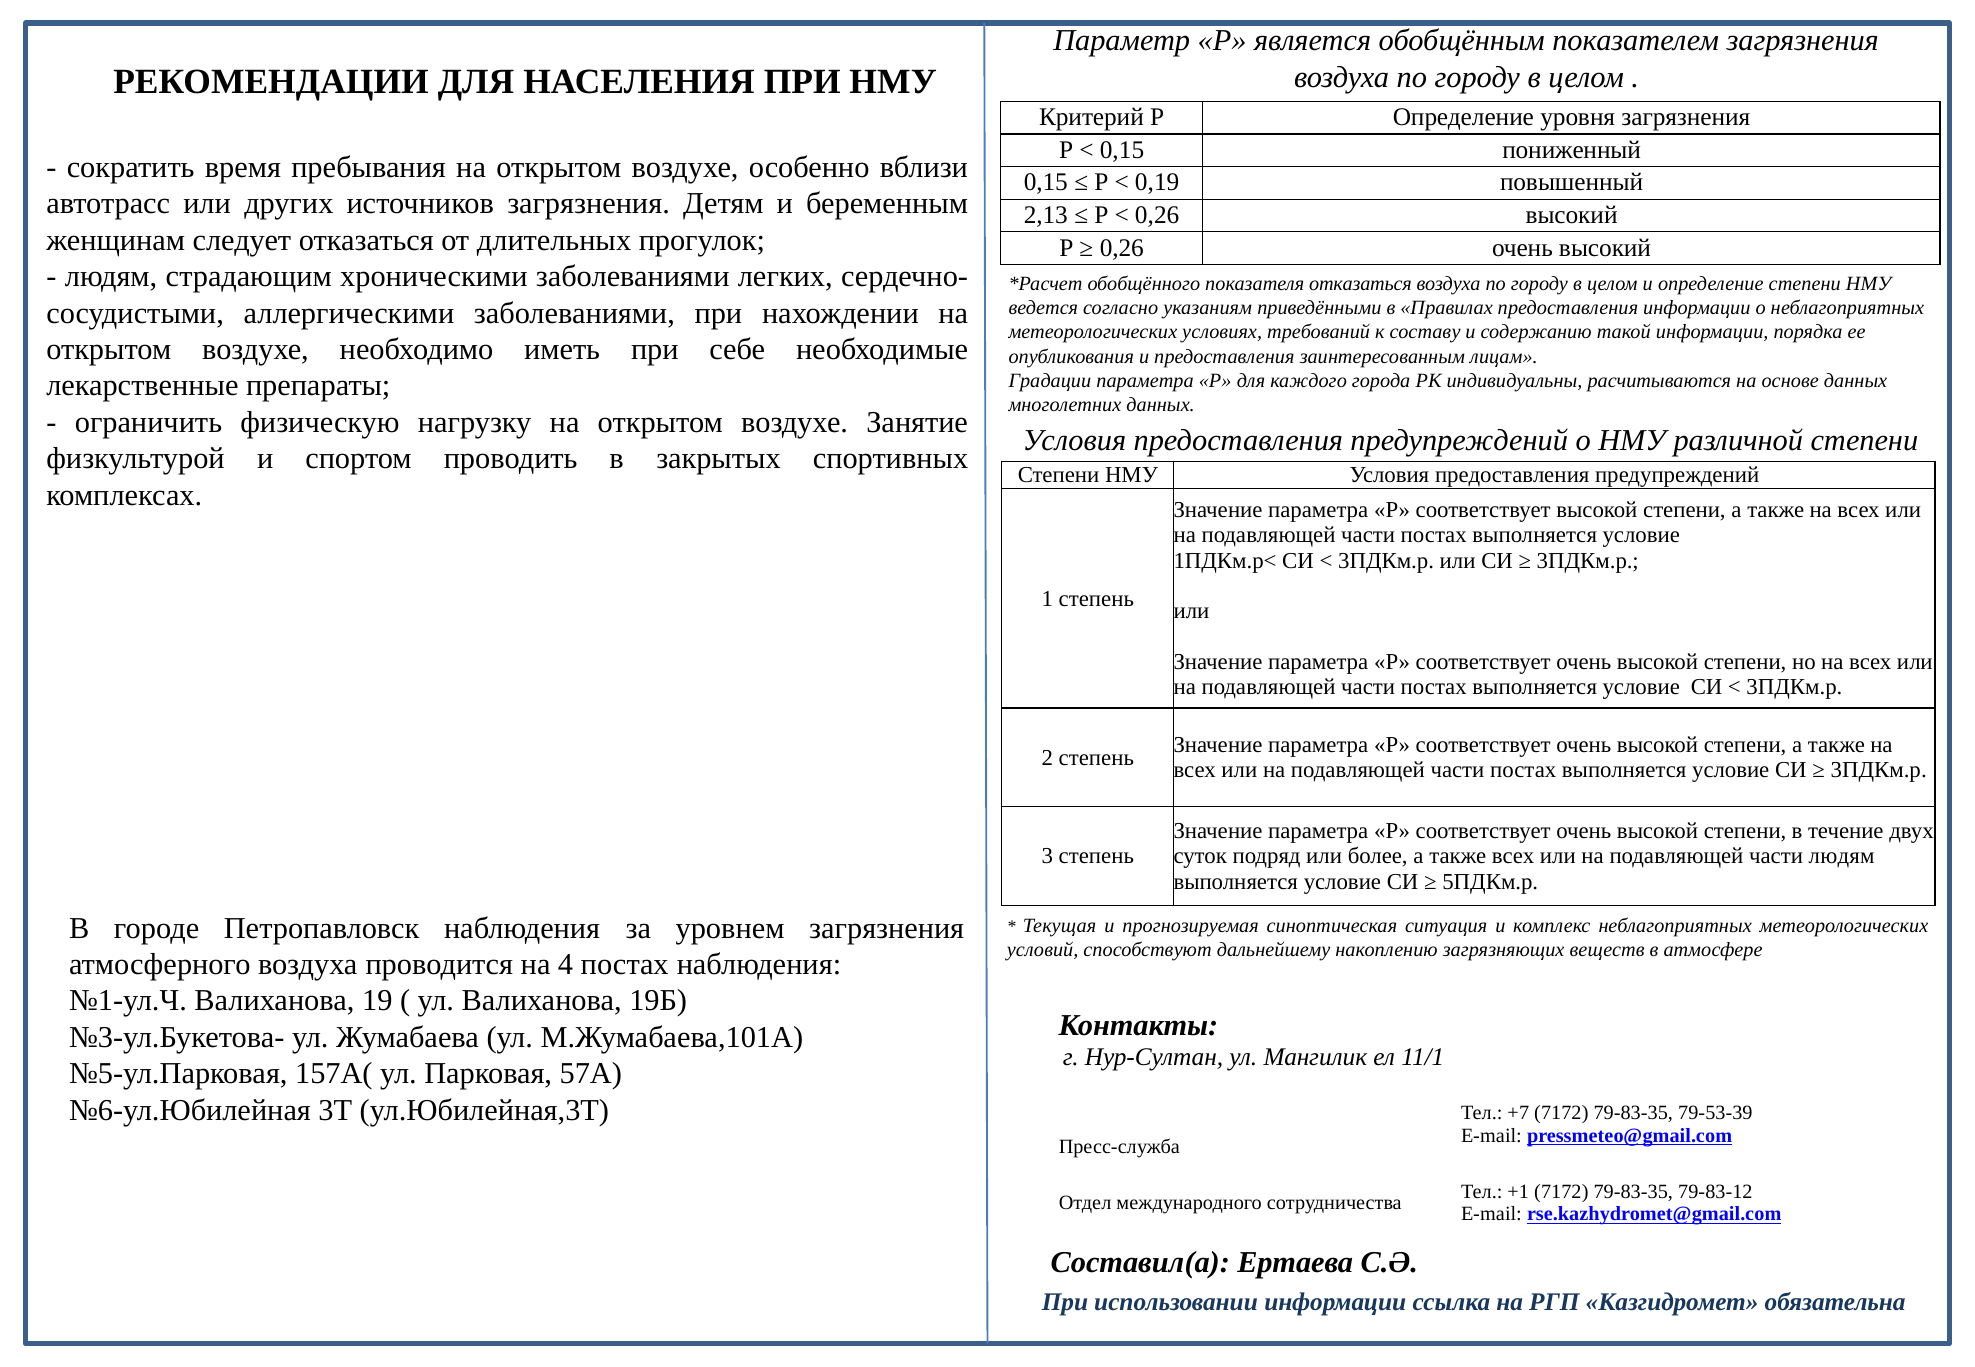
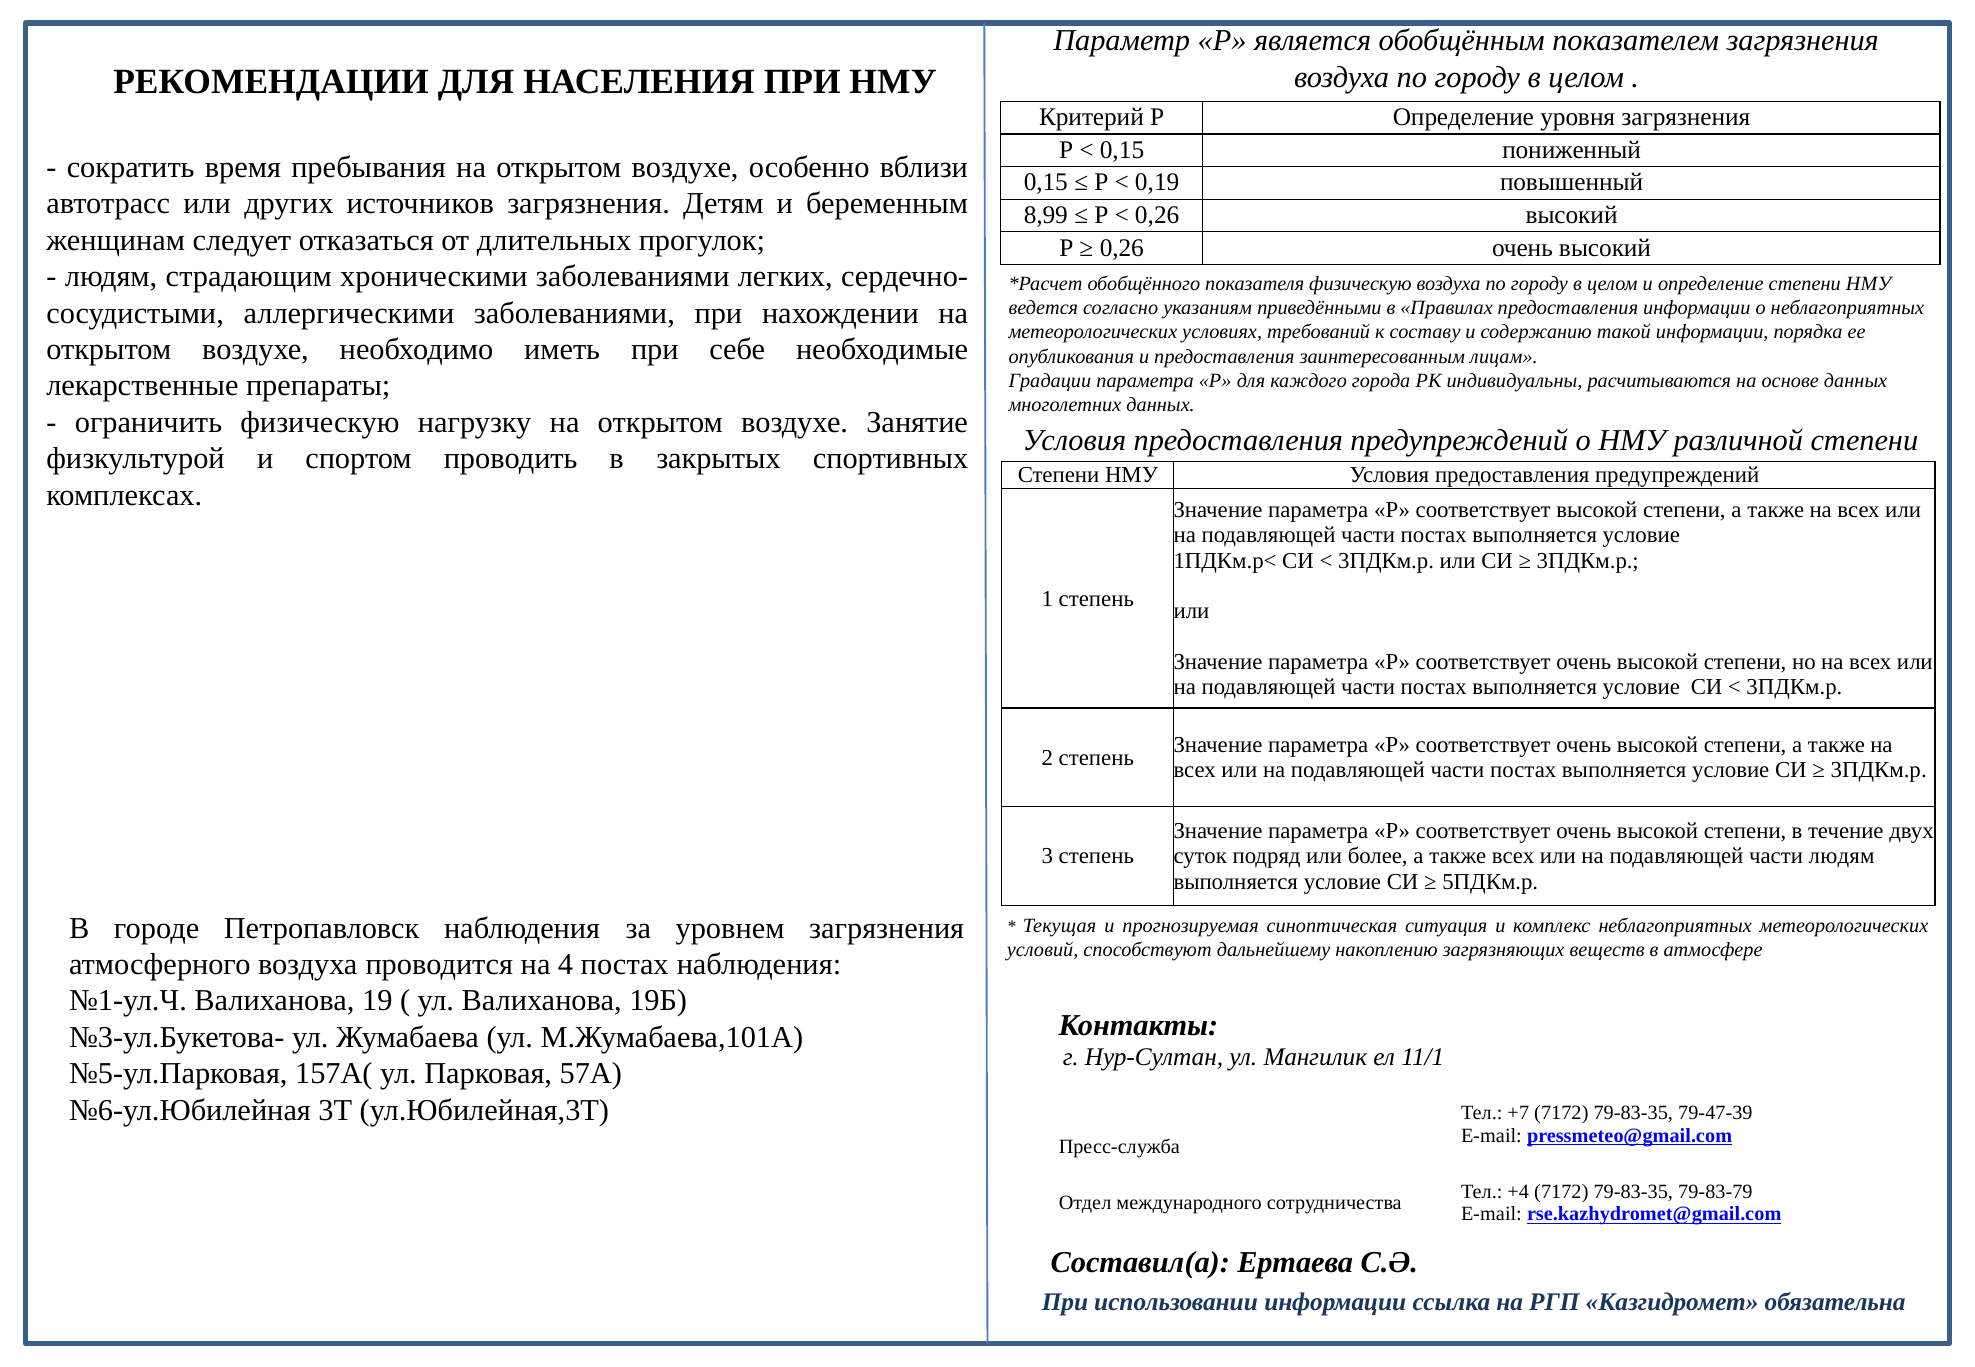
2,13: 2,13 -> 8,99
показателя отказаться: отказаться -> физическую
79-53-39: 79-53-39 -> 79-47-39
+1: +1 -> +4
79-83-12: 79-83-12 -> 79-83-79
